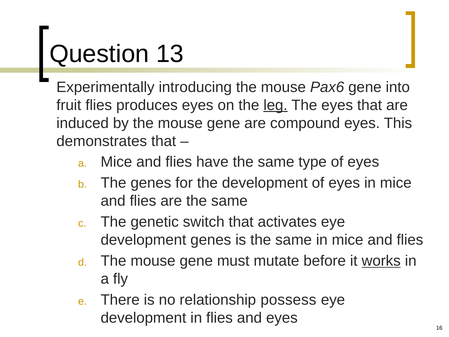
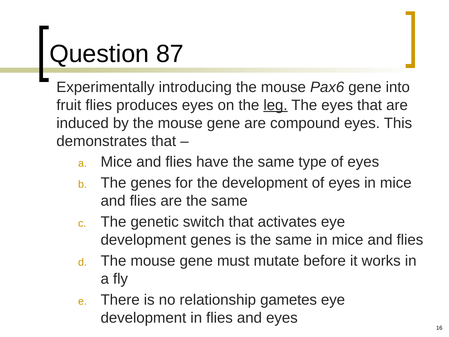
13: 13 -> 87
works underline: present -> none
possess: possess -> gametes
